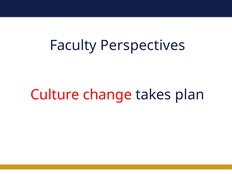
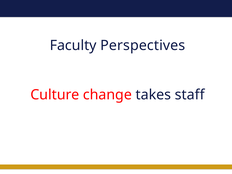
plan: plan -> staff
